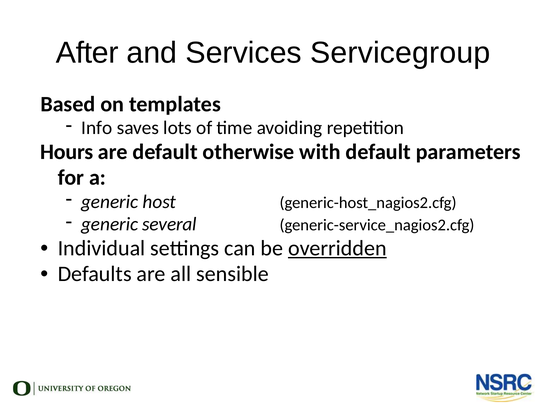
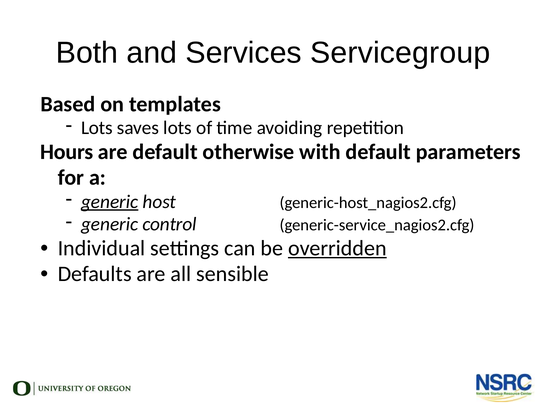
After: After -> Both
Info at (97, 128): Info -> Lots
generic at (110, 202) underline: none -> present
several: several -> control
